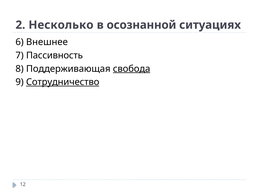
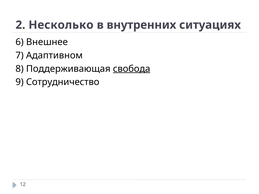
осознанной: осознанной -> внутренних
Пассивность: Пассивность -> Адаптивном
Сотрудничество underline: present -> none
